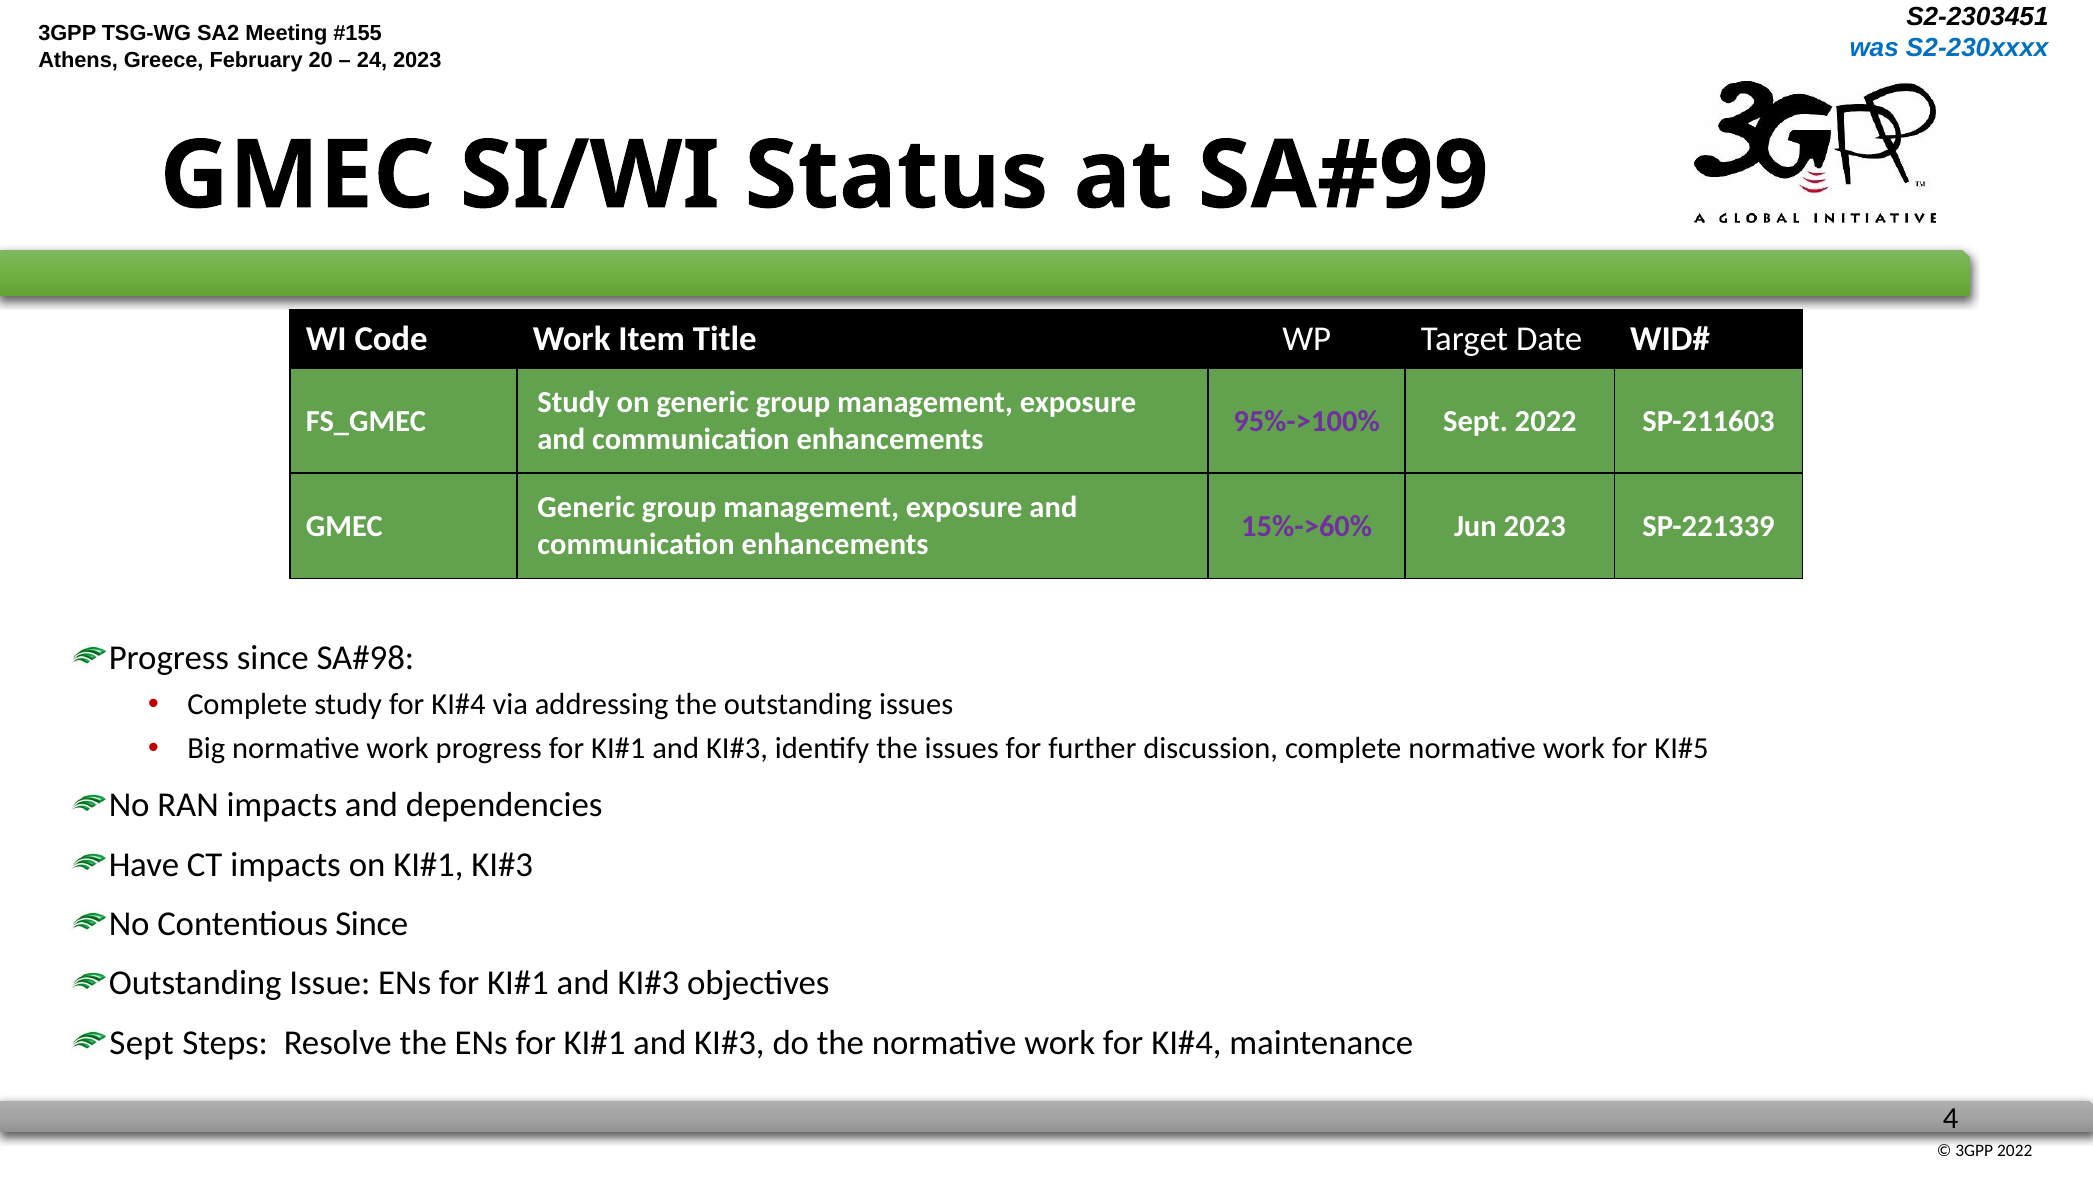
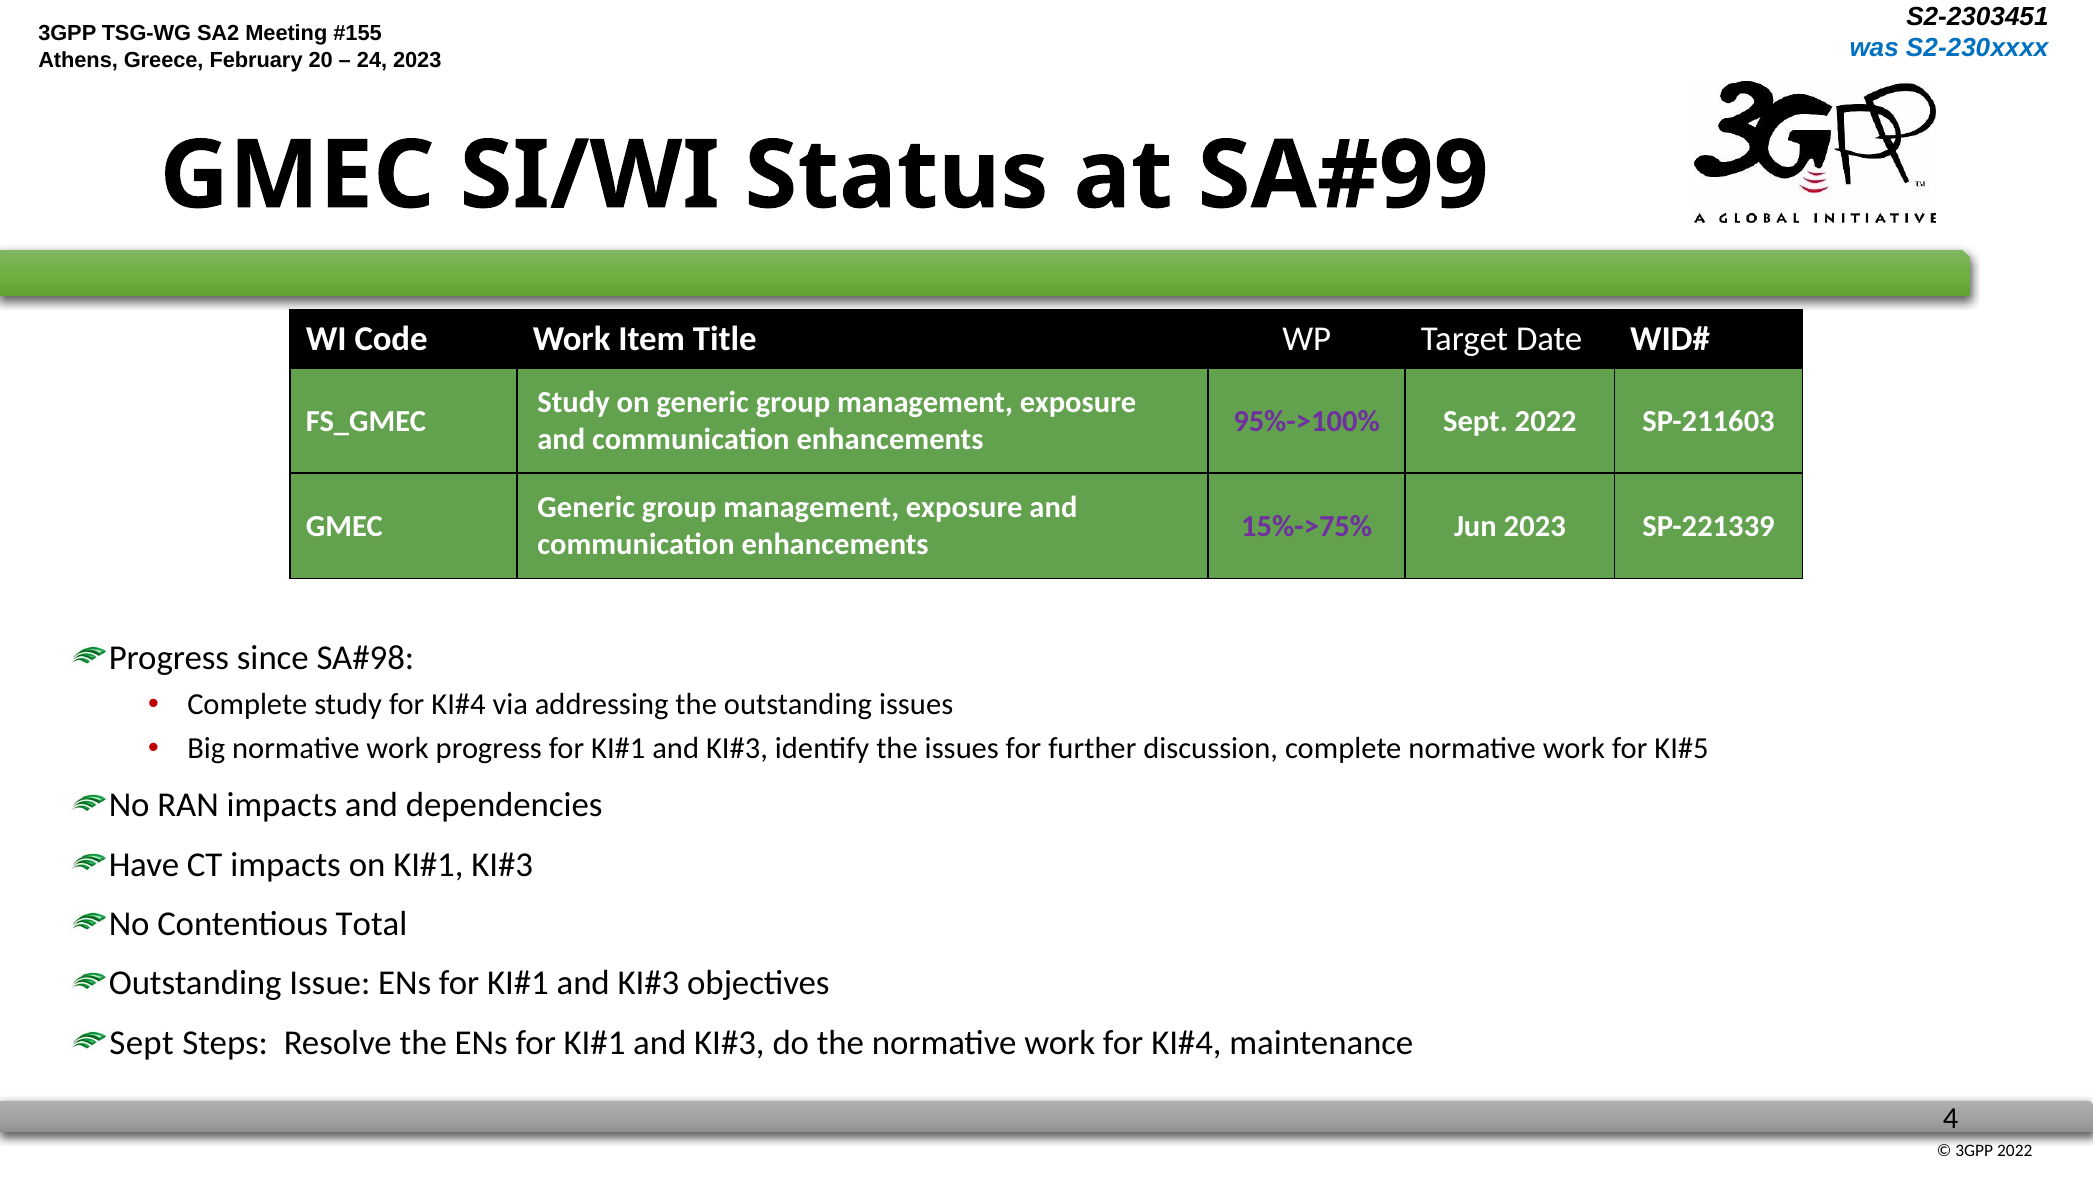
15%->60%: 15%->60% -> 15%->75%
Contentious Since: Since -> Total
